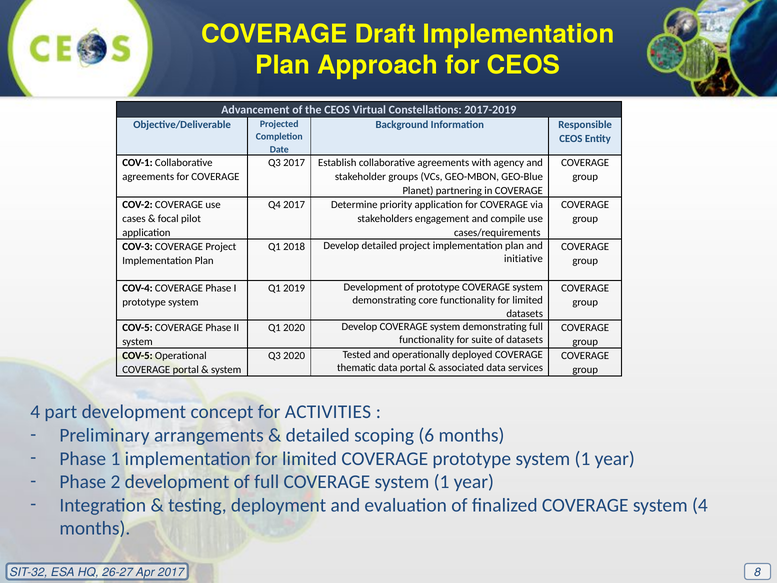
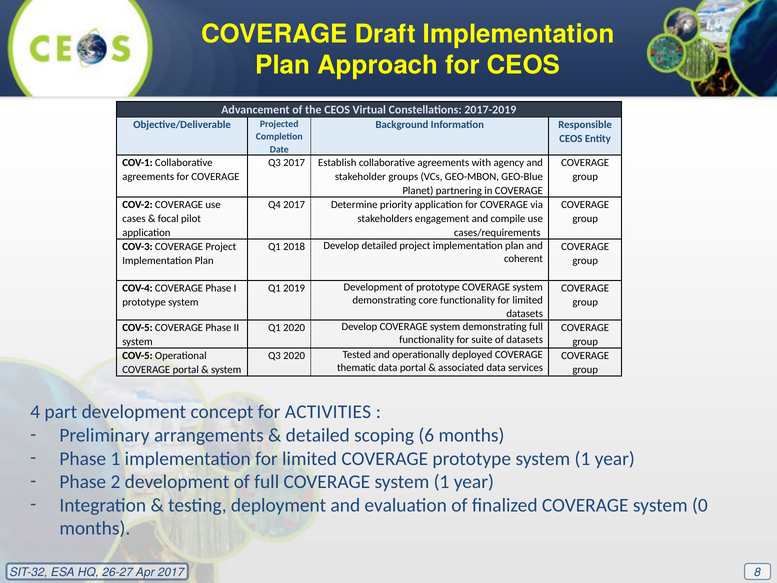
initiative: initiative -> coherent
system 4: 4 -> 0
